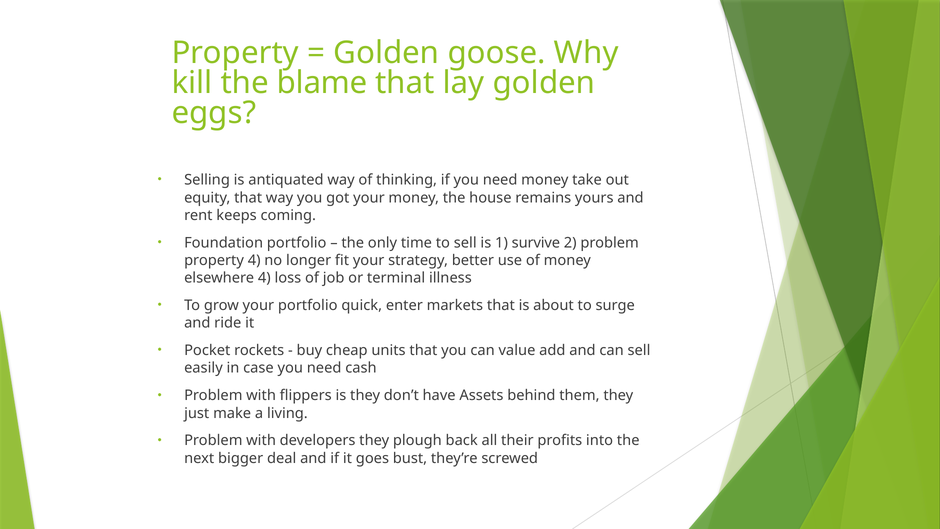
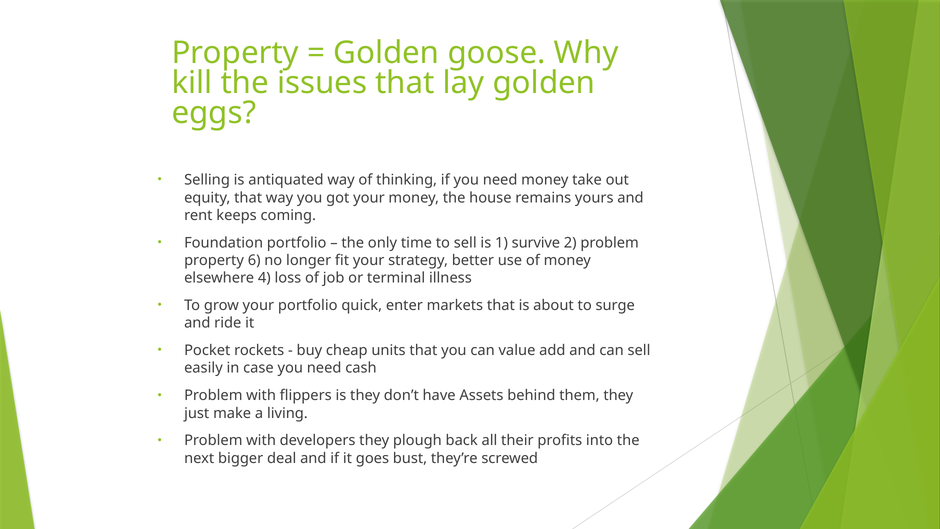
blame: blame -> issues
property 4: 4 -> 6
